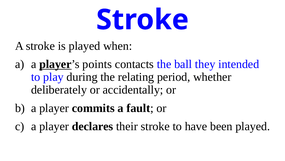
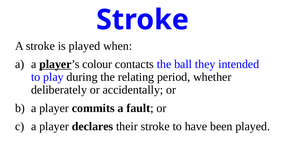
points: points -> colour
